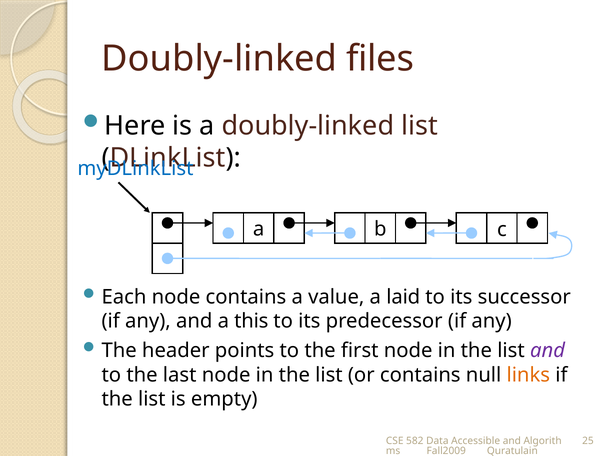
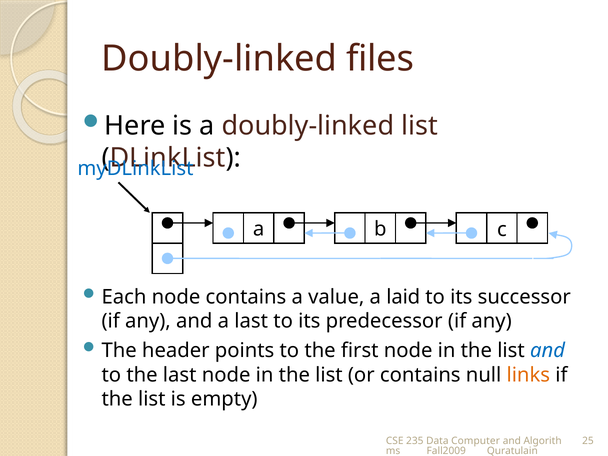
a this: this -> last
and at (548, 351) colour: purple -> blue
582: 582 -> 235
Accessible: Accessible -> Computer
